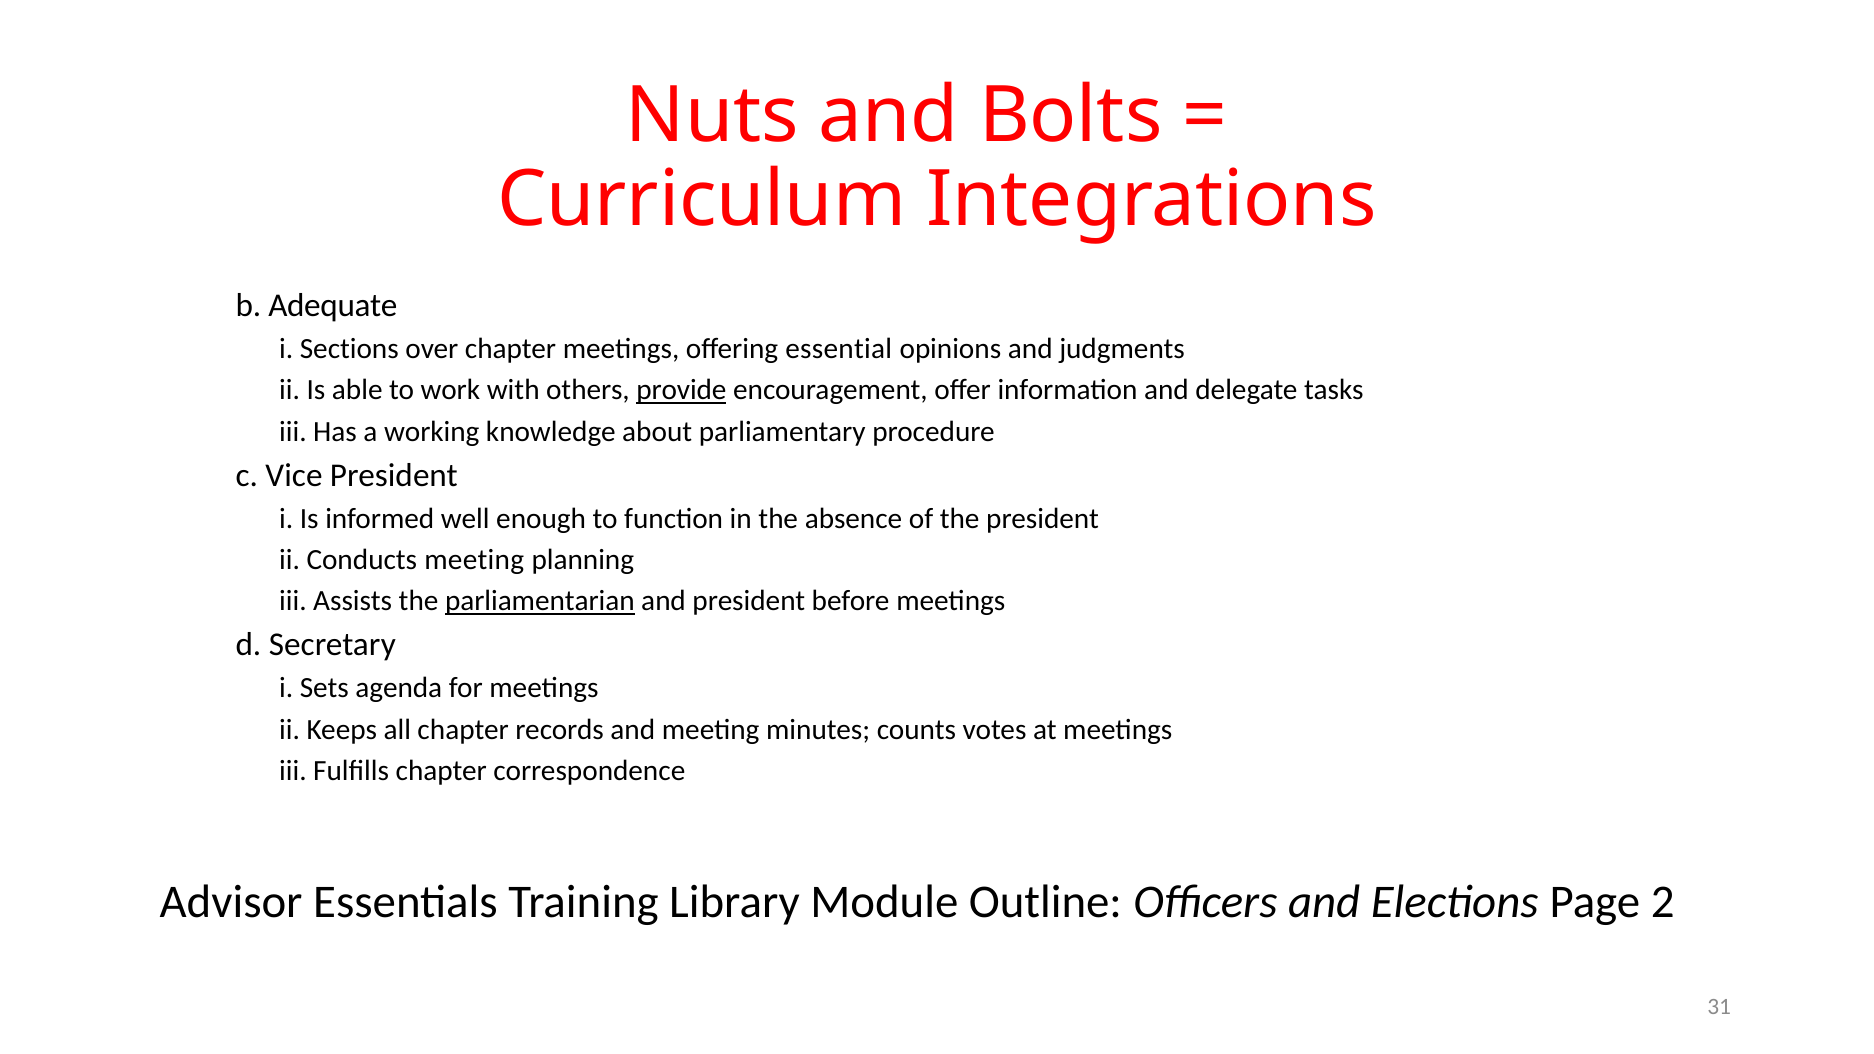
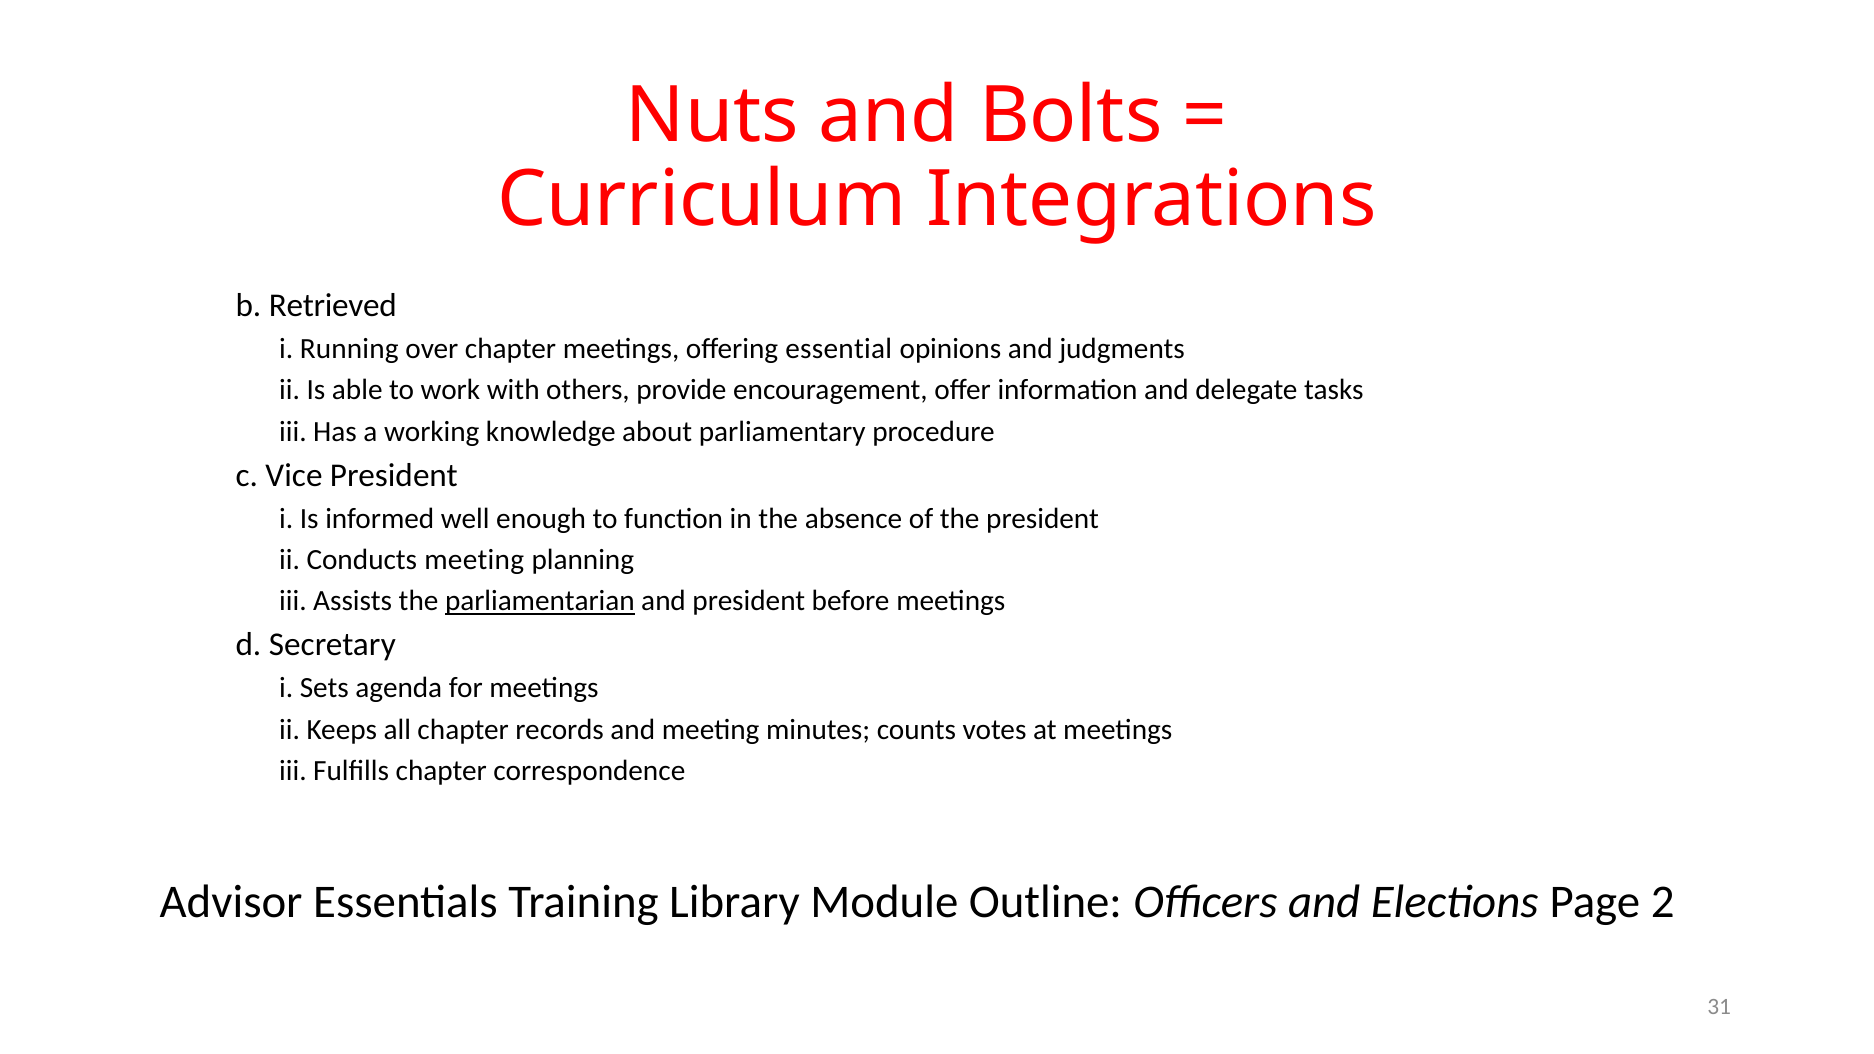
Adequate: Adequate -> Retrieved
Sections: Sections -> Running
provide underline: present -> none
